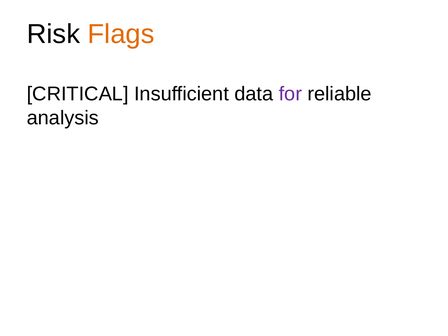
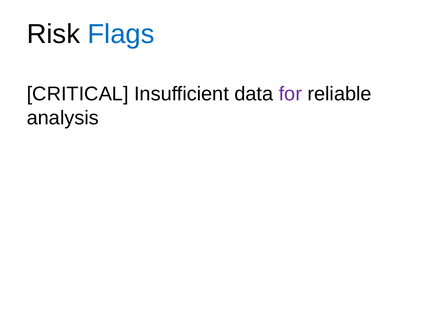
Flags colour: orange -> blue
